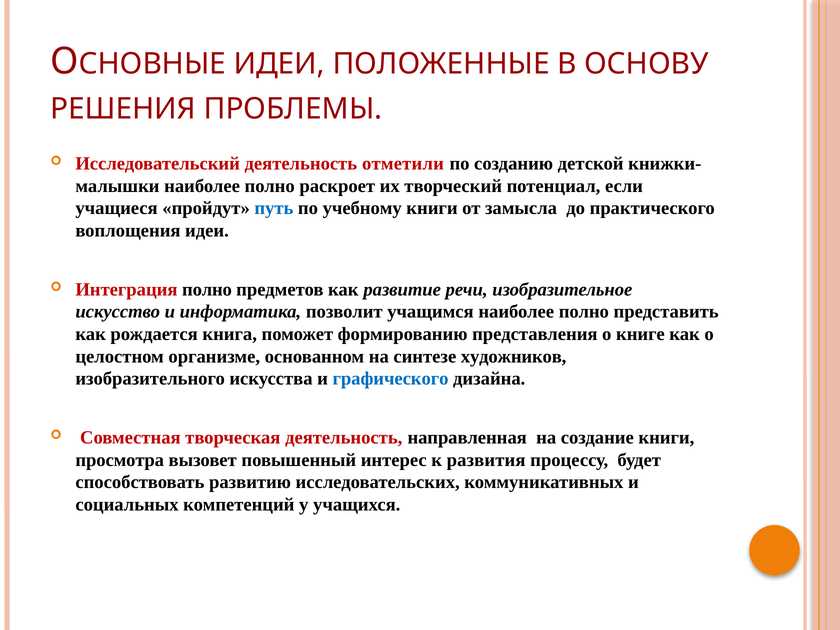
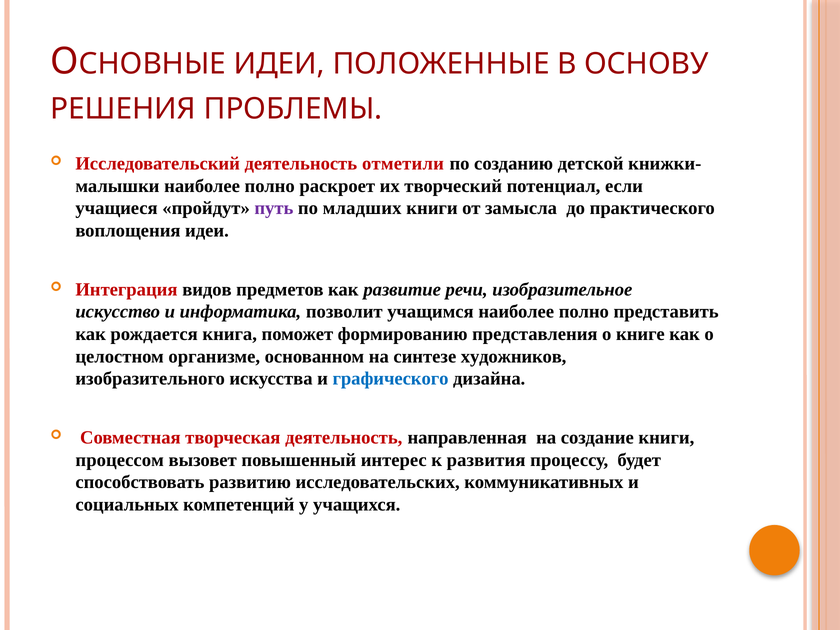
путь colour: blue -> purple
учебному: учебному -> младших
Интеграция полно: полно -> видов
просмотра: просмотра -> процессом
